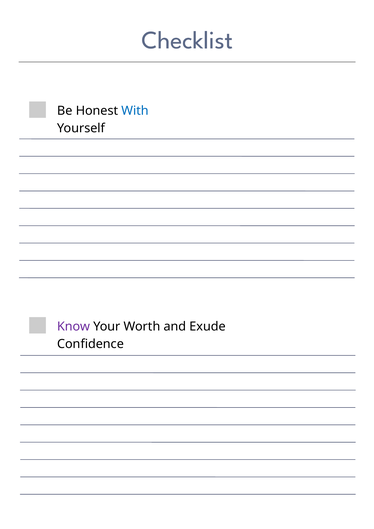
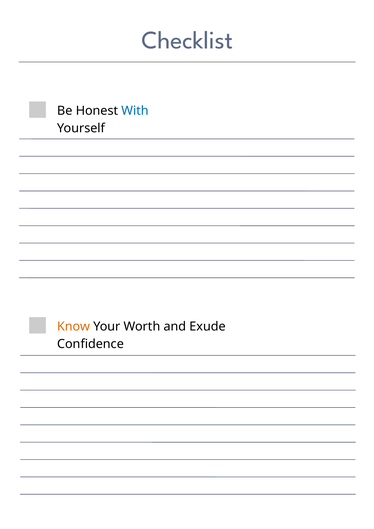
Know colour: purple -> orange
